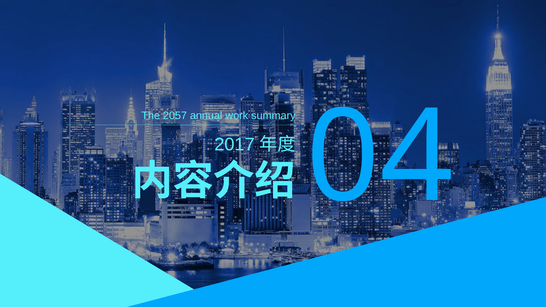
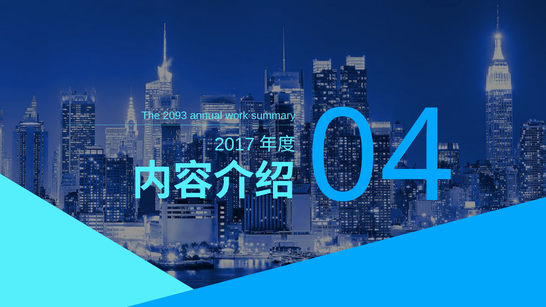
2057: 2057 -> 2093
